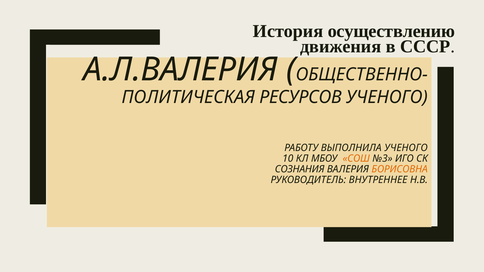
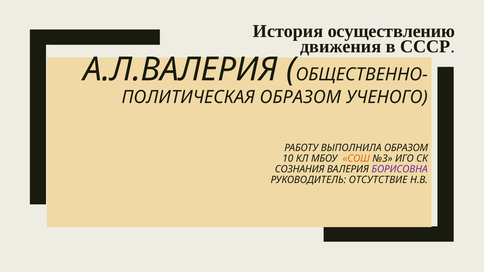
РЕСУРСОВ at (301, 97): РЕСУРСОВ -> ОБРАЗОМ
ВЫПОЛНИЛА УЧЕНОГО: УЧЕНОГО -> ОБРАЗОМ
БОРИСОВНА colour: orange -> purple
ВНУТРЕННЕЕ: ВНУТРЕННЕЕ -> ОТСУТСТВИЕ
